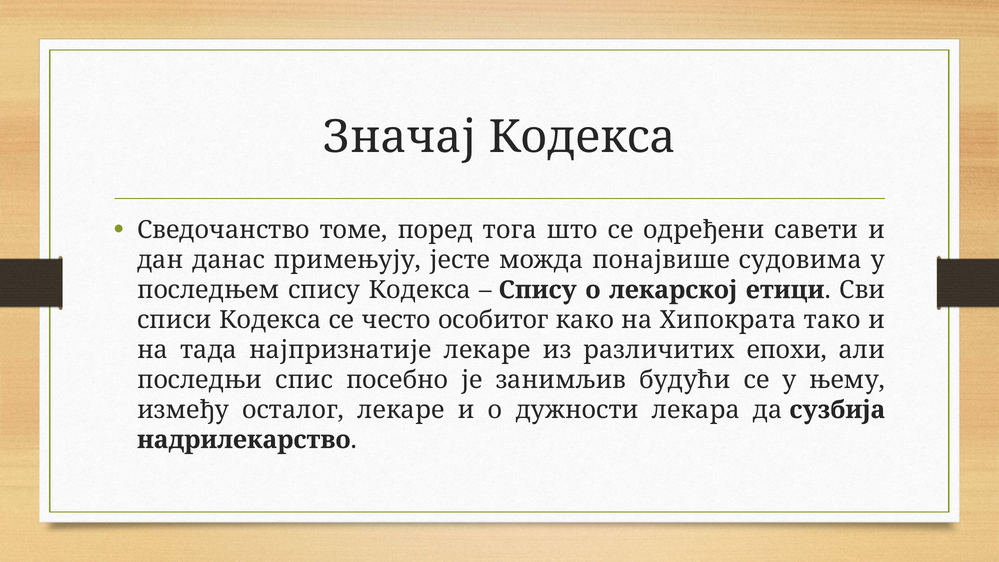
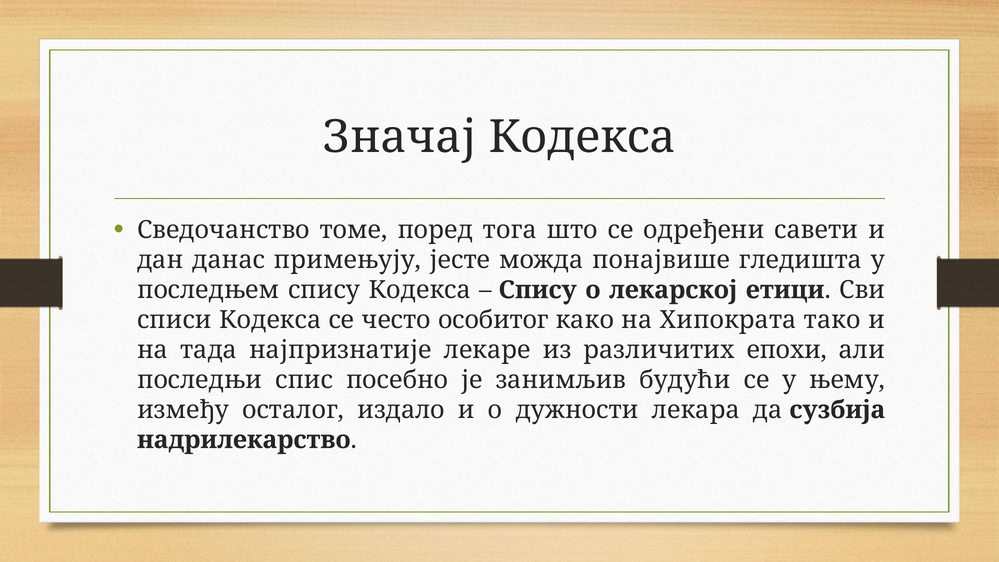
судовима: судовима -> гледишта
осталог лекаре: лекаре -> издало
